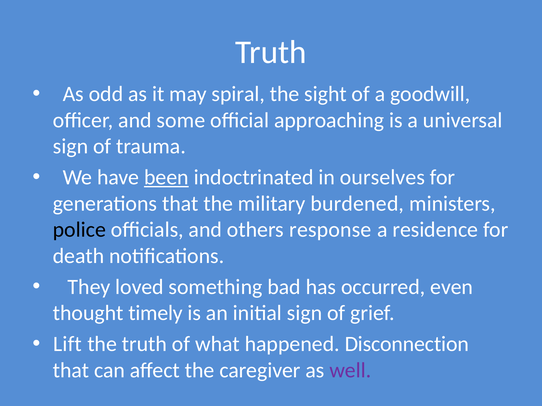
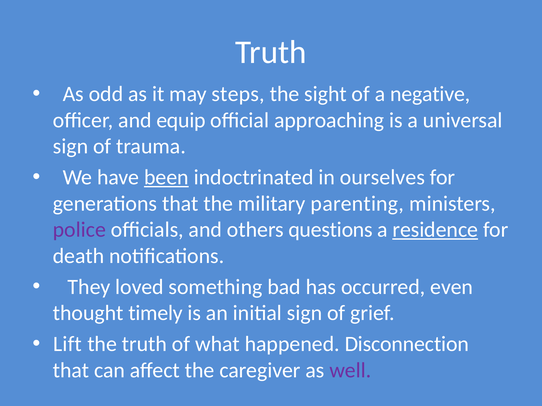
spiral: spiral -> steps
goodwill: goodwill -> negative
some: some -> equip
burdened: burdened -> parenting
police colour: black -> purple
response: response -> questions
residence underline: none -> present
